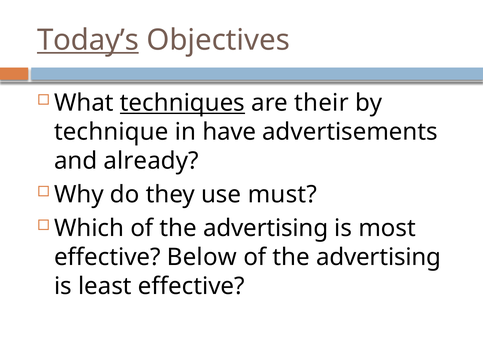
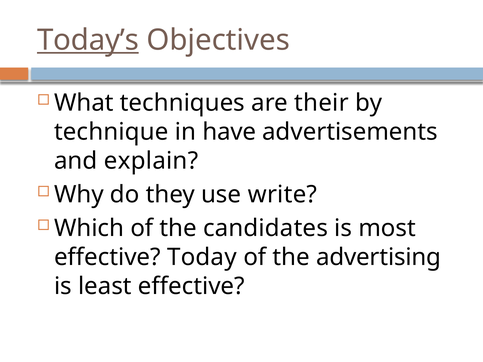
techniques underline: present -> none
already: already -> explain
must: must -> write
Which of the advertising: advertising -> candidates
Below: Below -> Today
